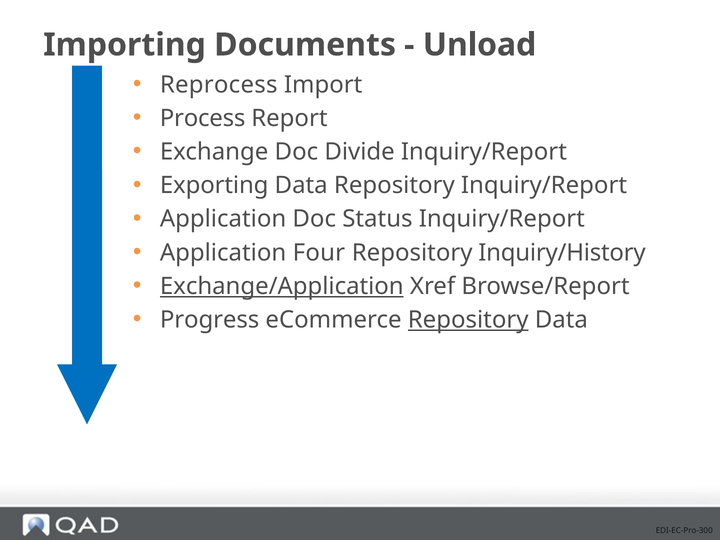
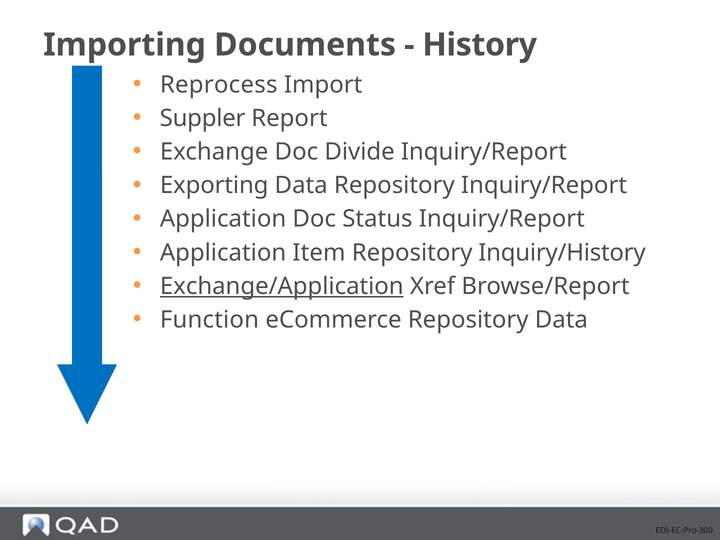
Unload: Unload -> History
Process: Process -> Suppler
Four: Four -> Item
Progress: Progress -> Function
Repository at (468, 320) underline: present -> none
